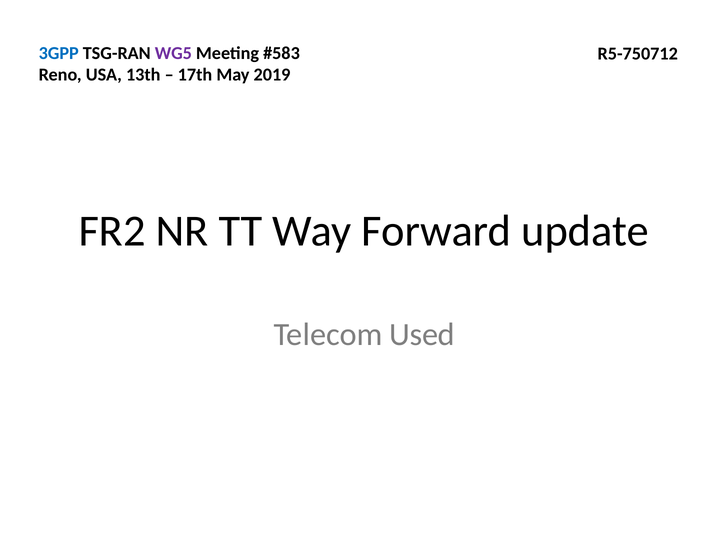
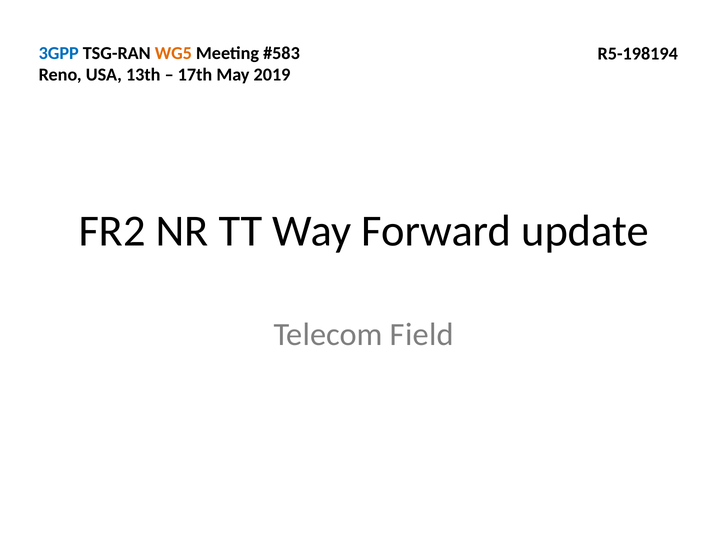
WG5 colour: purple -> orange
R5-750712: R5-750712 -> R5-198194
Used: Used -> Field
